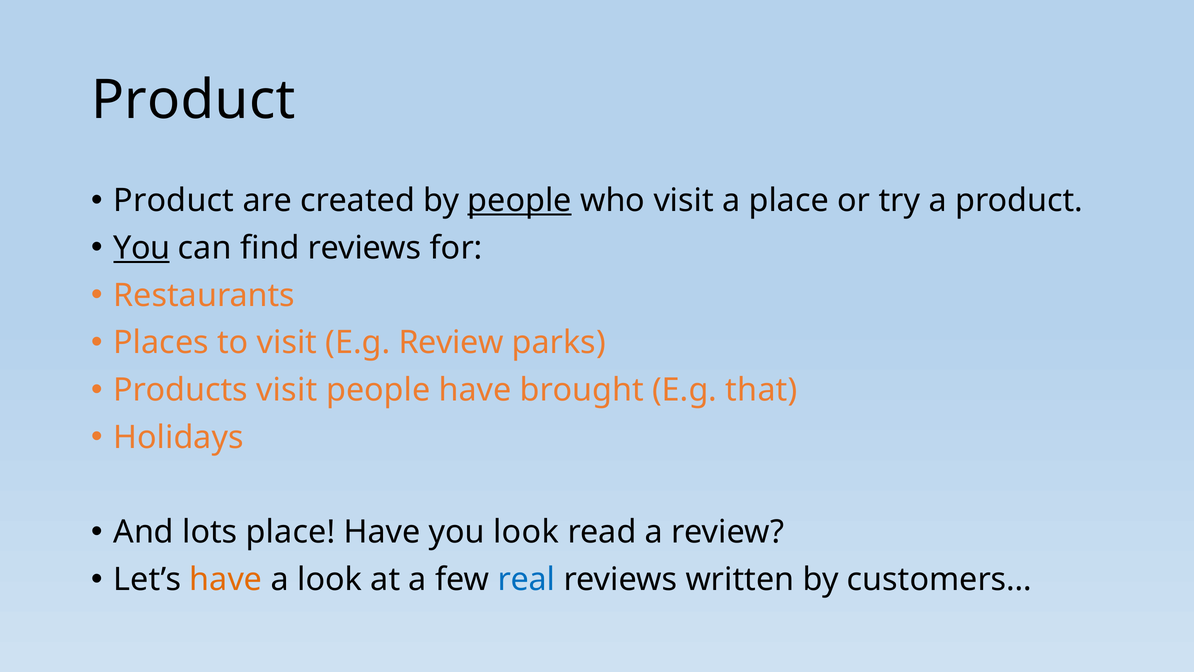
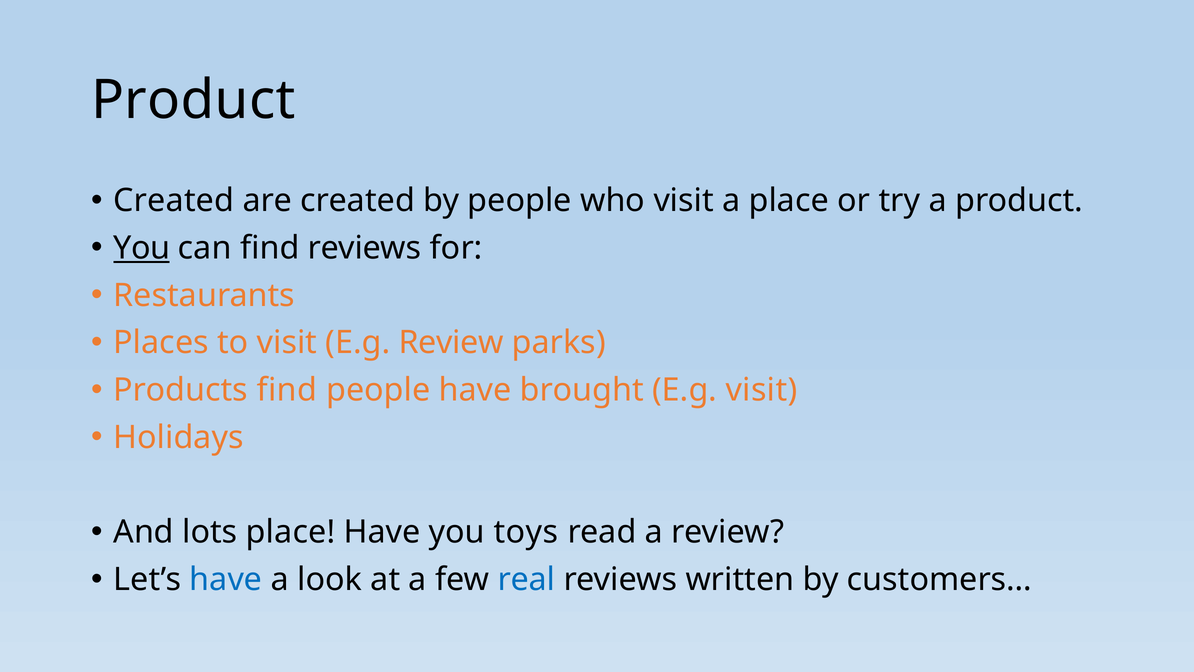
Product at (174, 201): Product -> Created
people at (520, 201) underline: present -> none
Products visit: visit -> find
E.g that: that -> visit
you look: look -> toys
have at (226, 579) colour: orange -> blue
